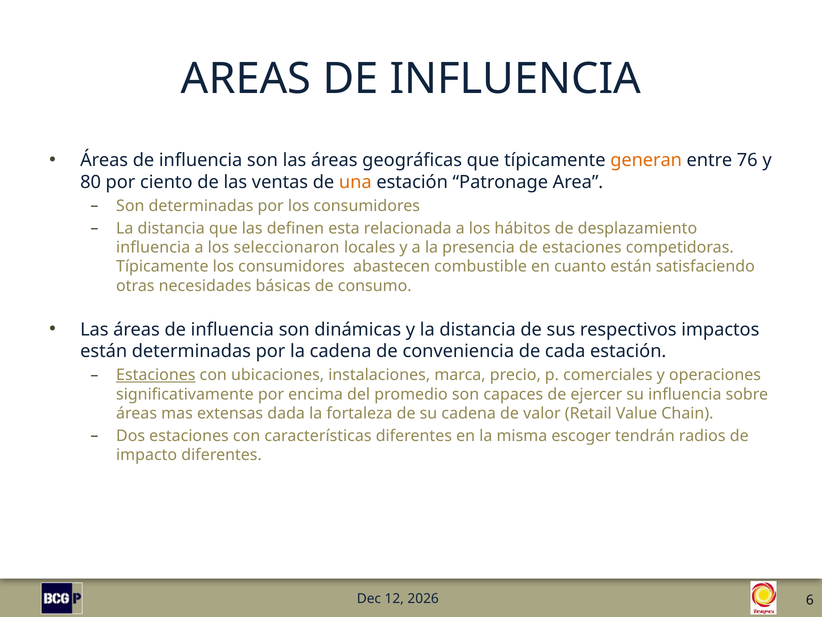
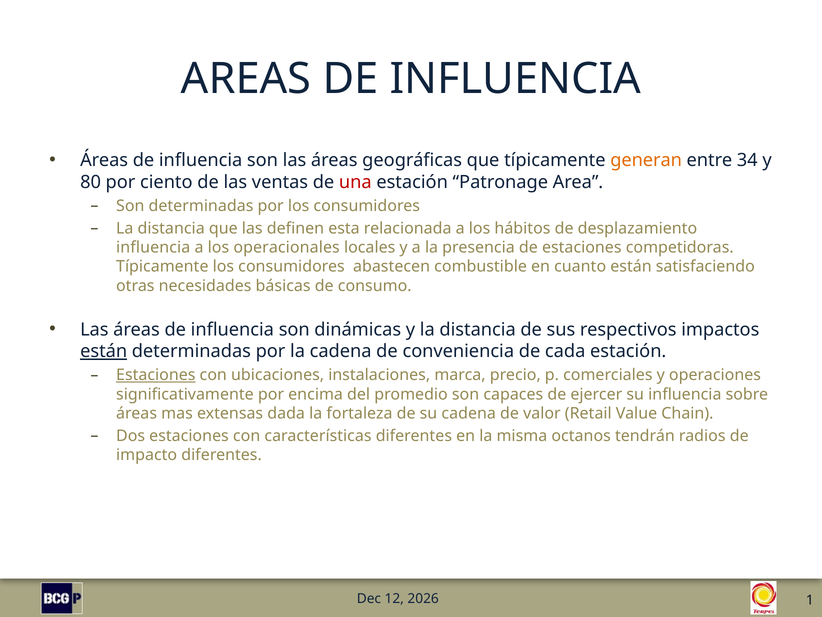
76: 76 -> 34
una colour: orange -> red
seleccionaron: seleccionaron -> operacionales
están at (104, 351) underline: none -> present
escoger: escoger -> octanos
6: 6 -> 1
